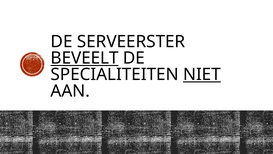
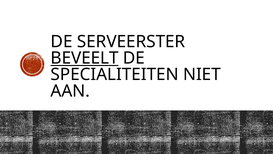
NIET underline: present -> none
